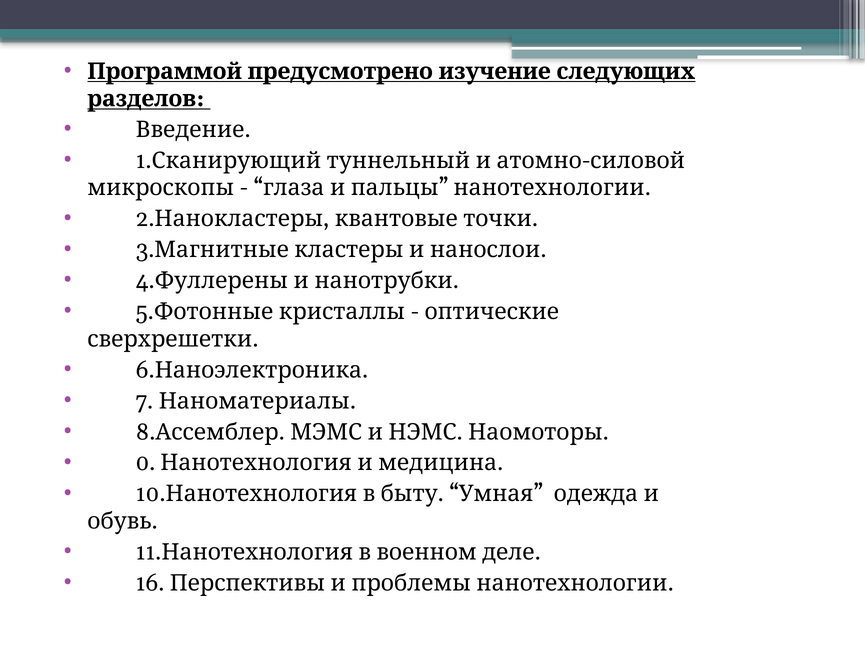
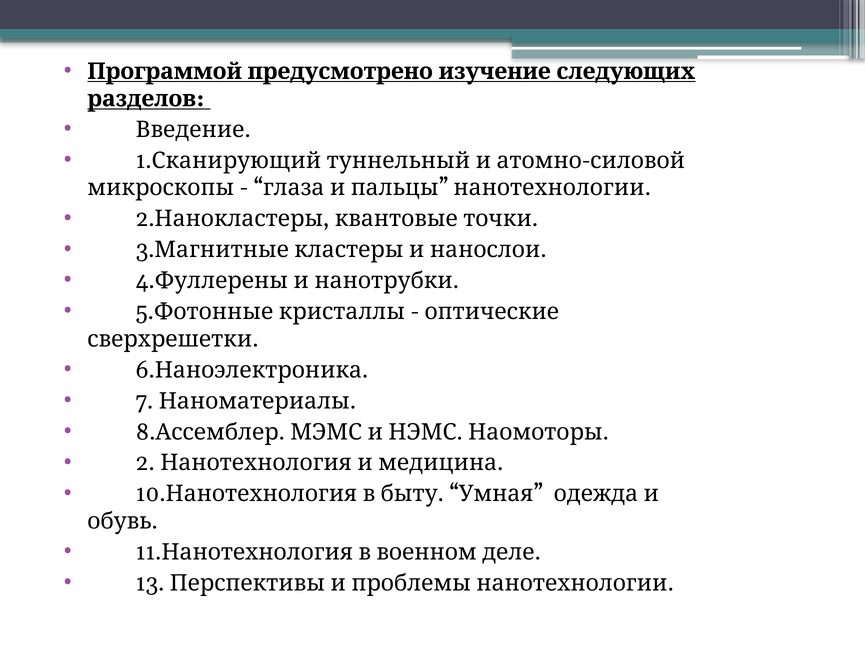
0 at (145, 463): 0 -> 2
16: 16 -> 13
